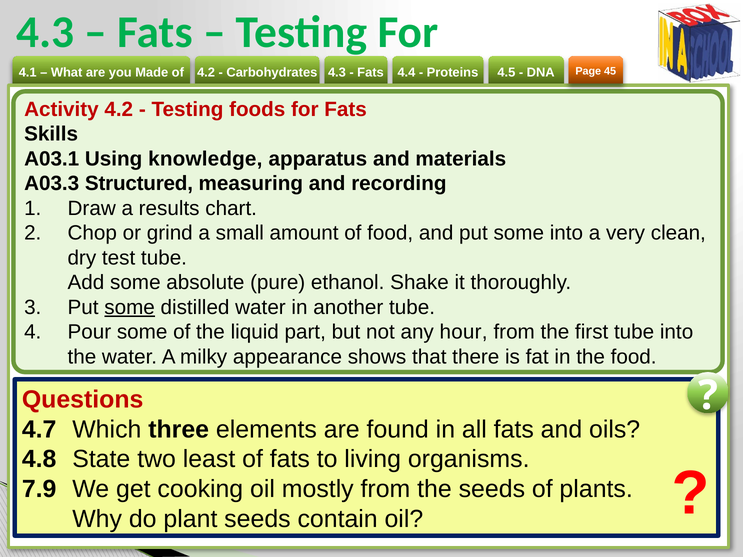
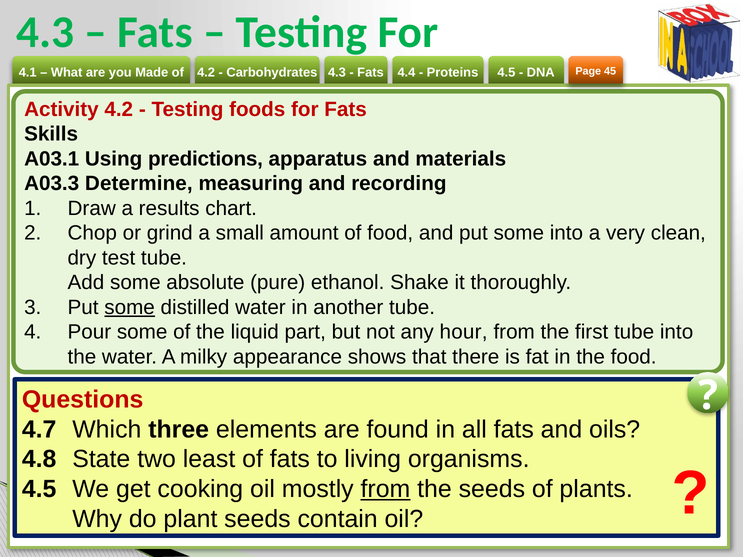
knowledge: knowledge -> predictions
Structured: Structured -> Determine
7.9 at (39, 489): 7.9 -> 4.5
from at (385, 489) underline: none -> present
